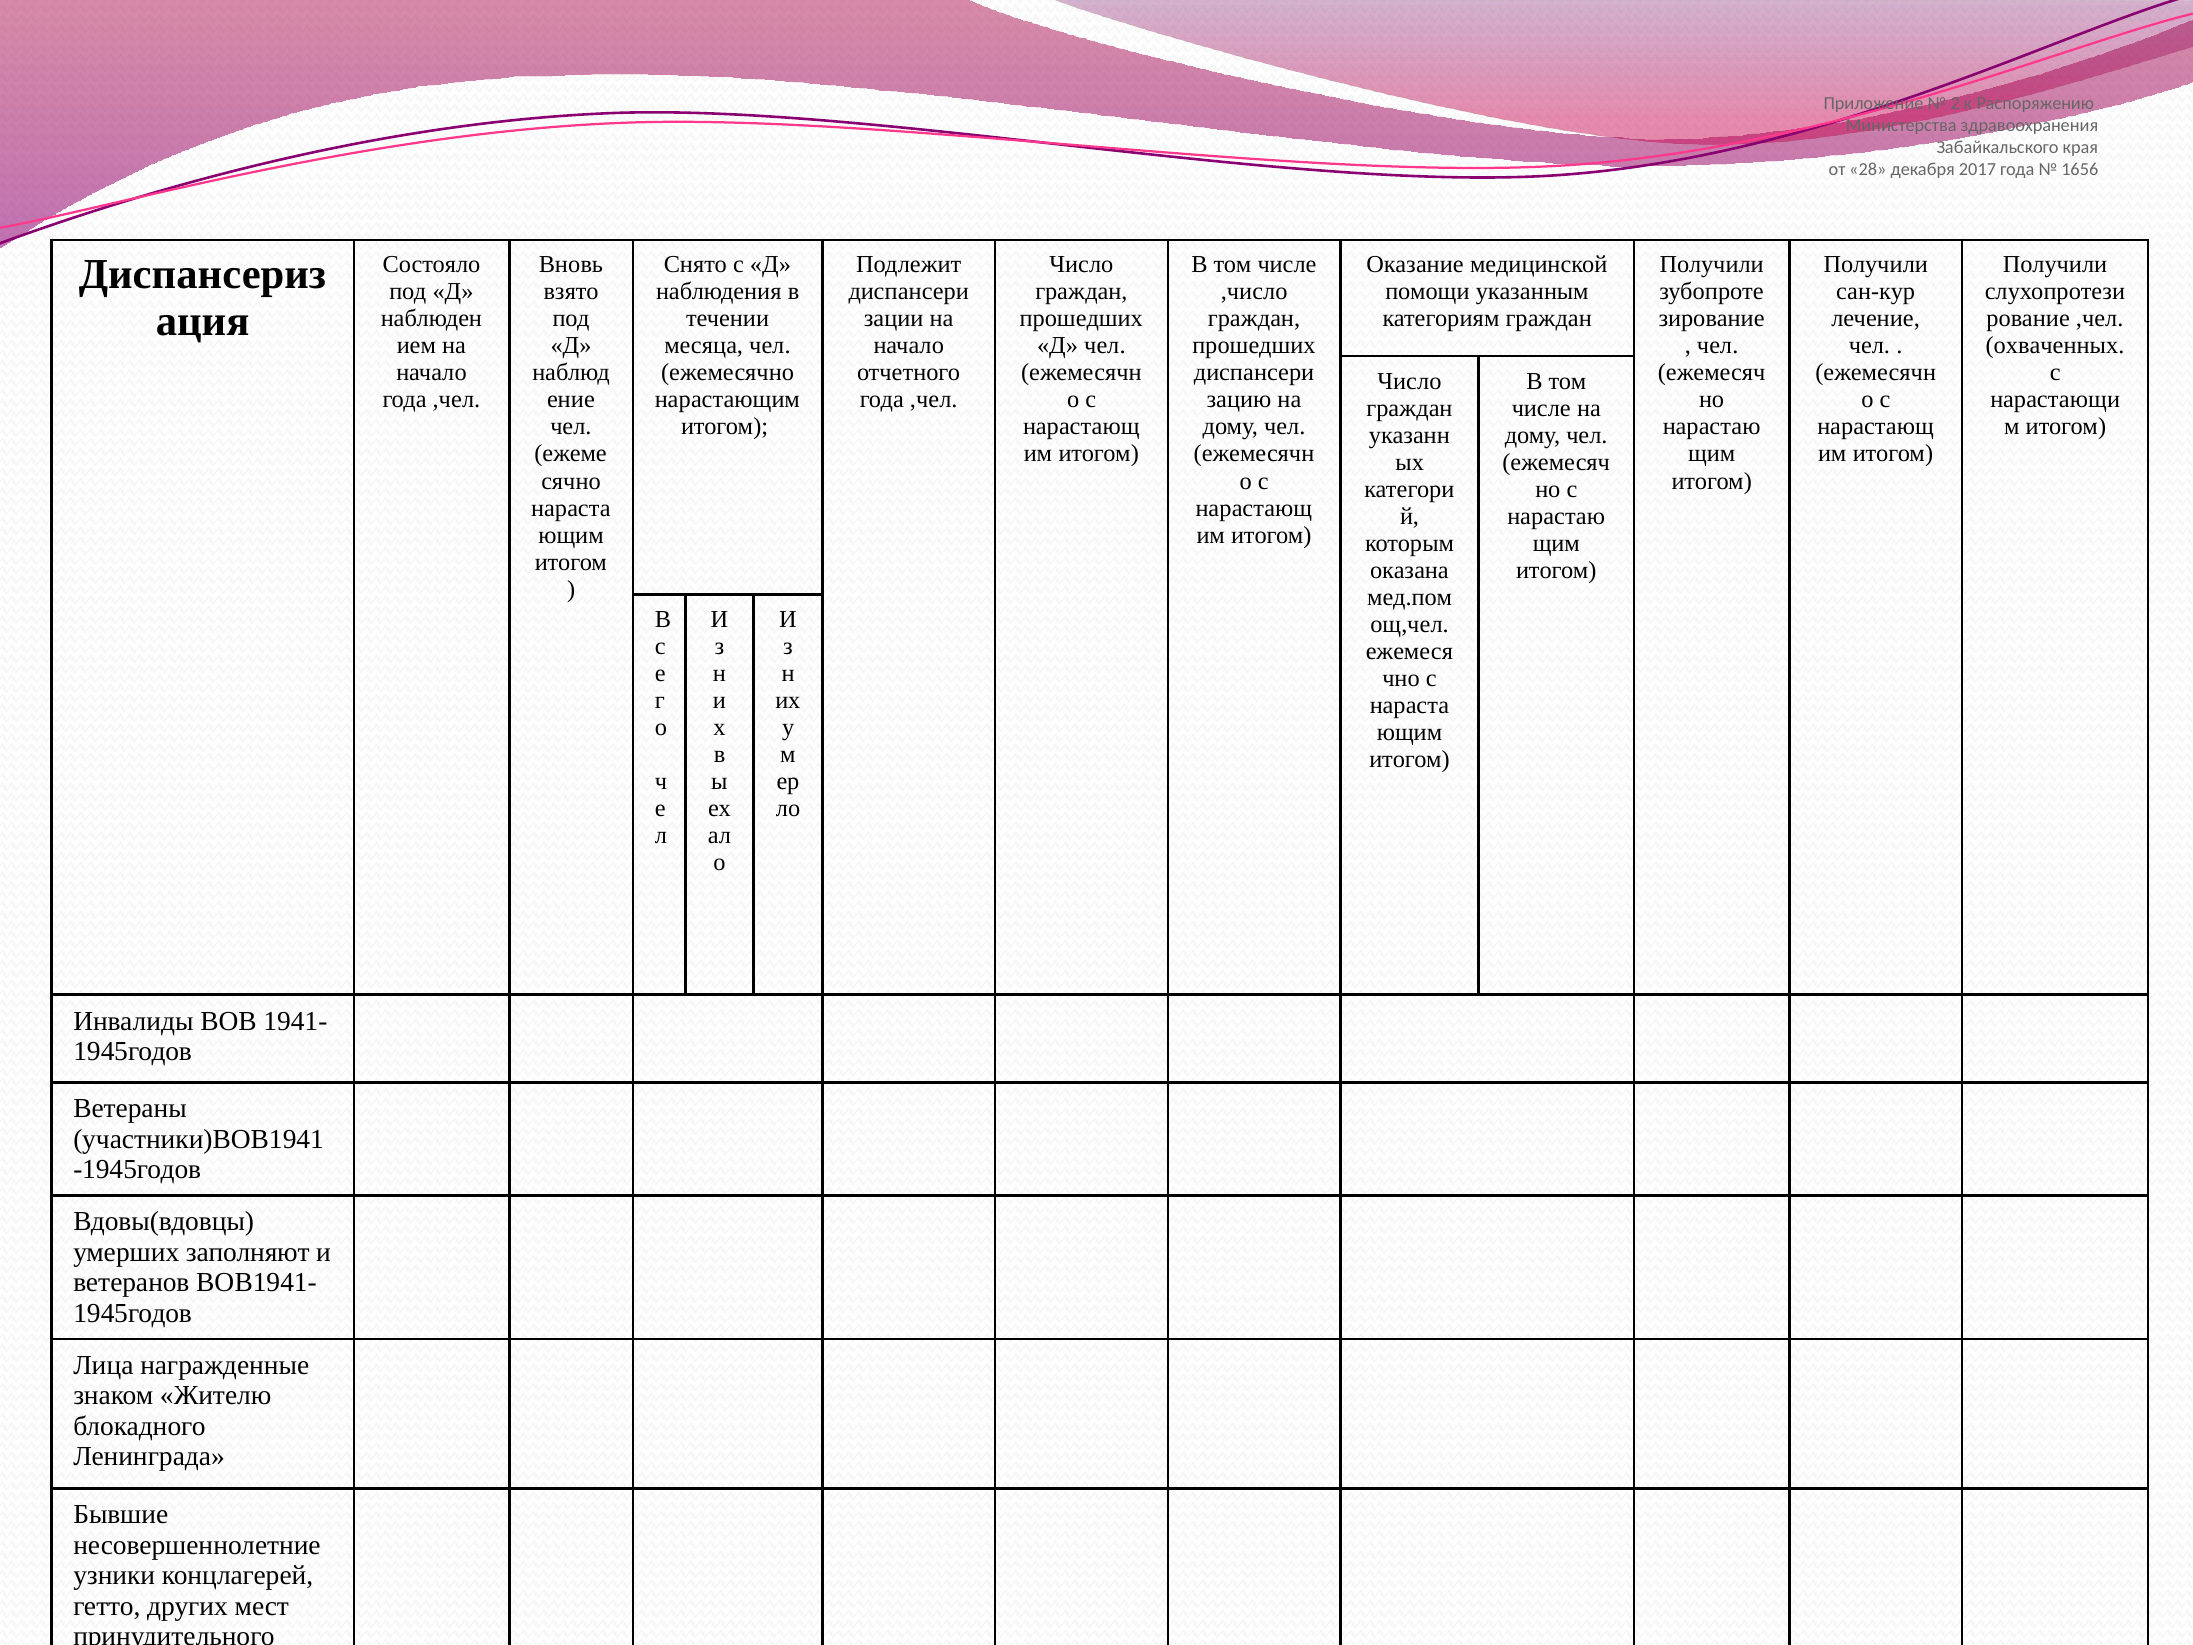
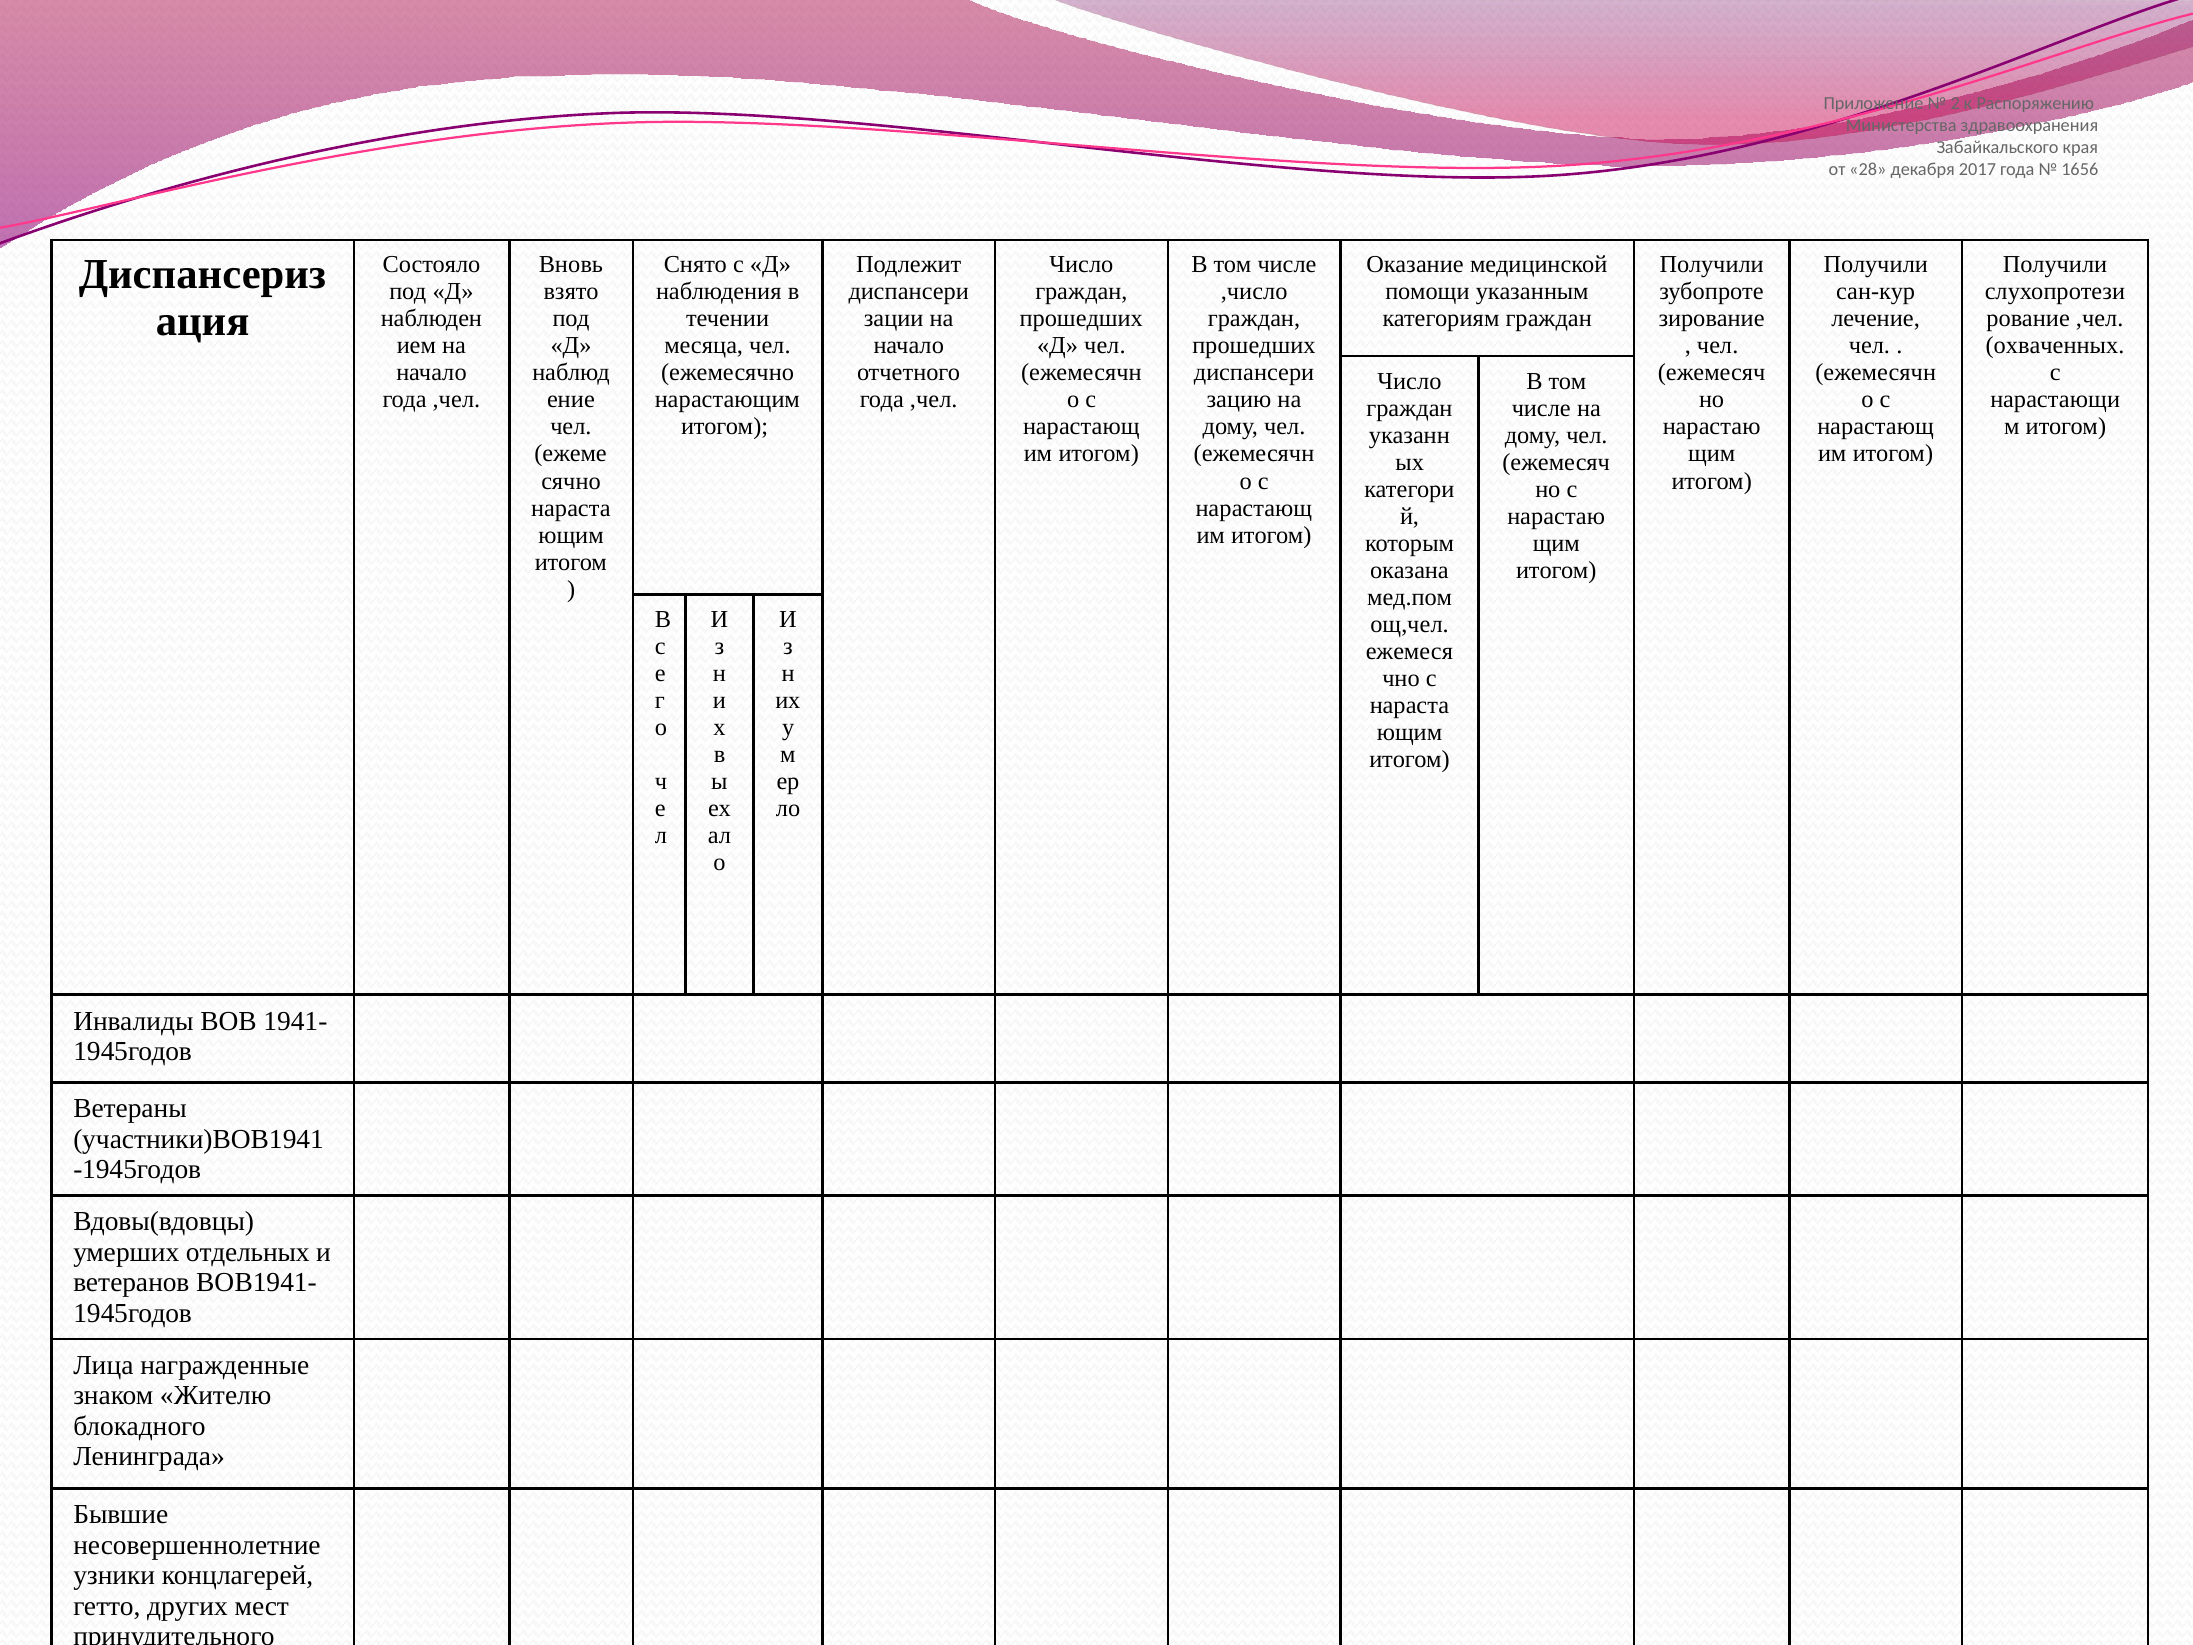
заполняют: заполняют -> отдельных
